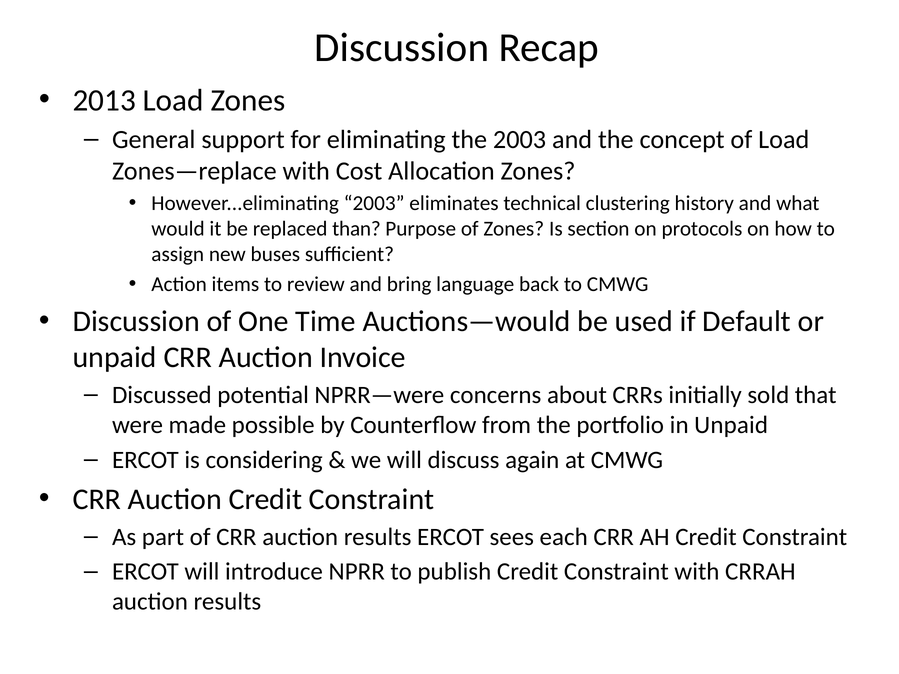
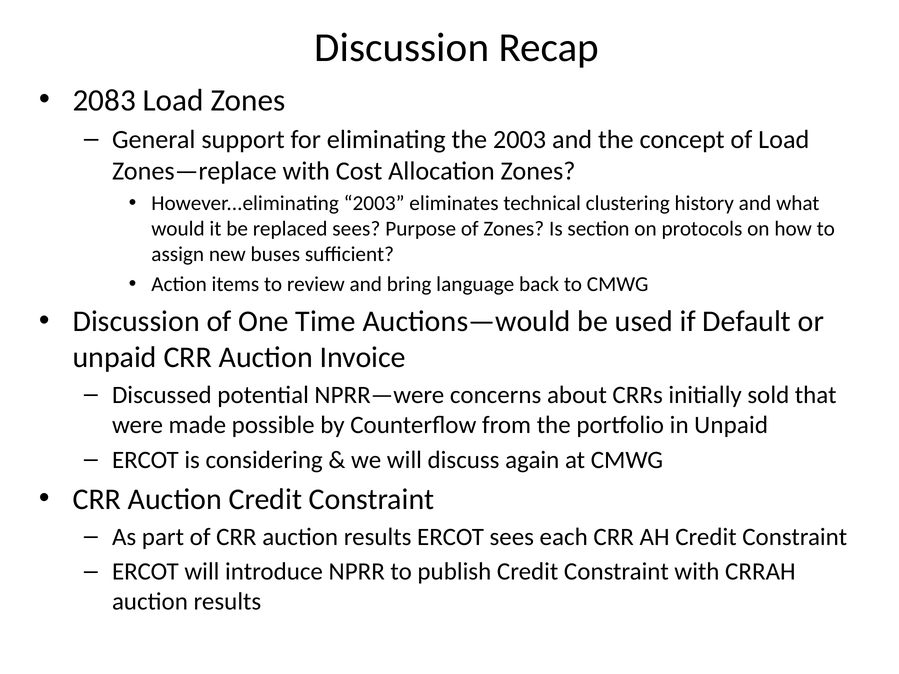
2013: 2013 -> 2083
replaced than: than -> sees
